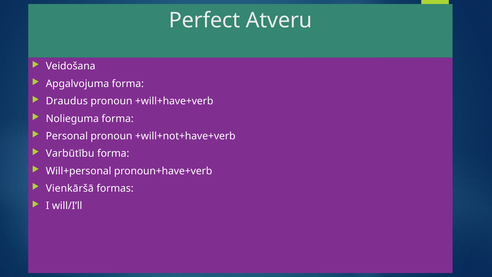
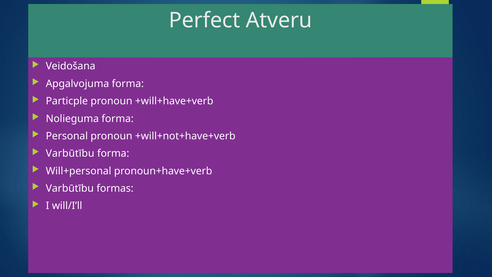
Draudus: Draudus -> Particple
Vienkāršā at (70, 188): Vienkāršā -> Varbūtību
